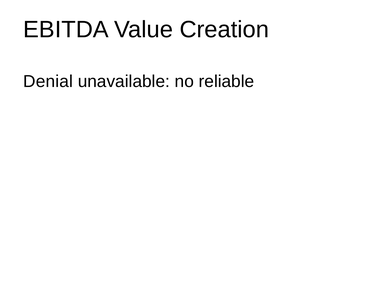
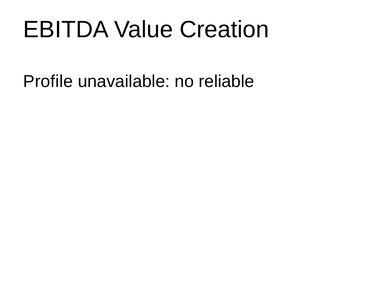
Denial: Denial -> Profile
